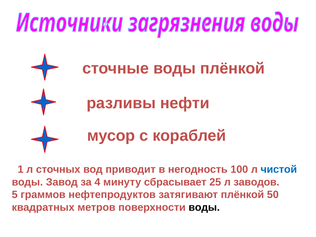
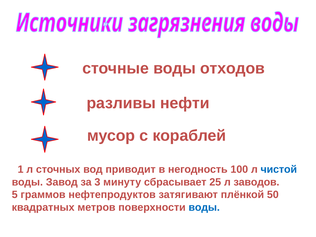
воды плёнкой: плёнкой -> отходов
4: 4 -> 3
воды at (204, 207) colour: black -> blue
